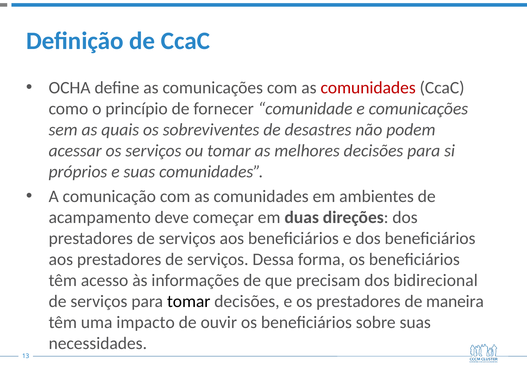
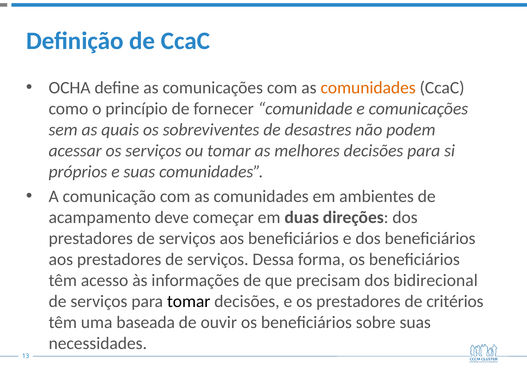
comunidades at (368, 88) colour: red -> orange
maneira: maneira -> critérios
impacto: impacto -> baseada
